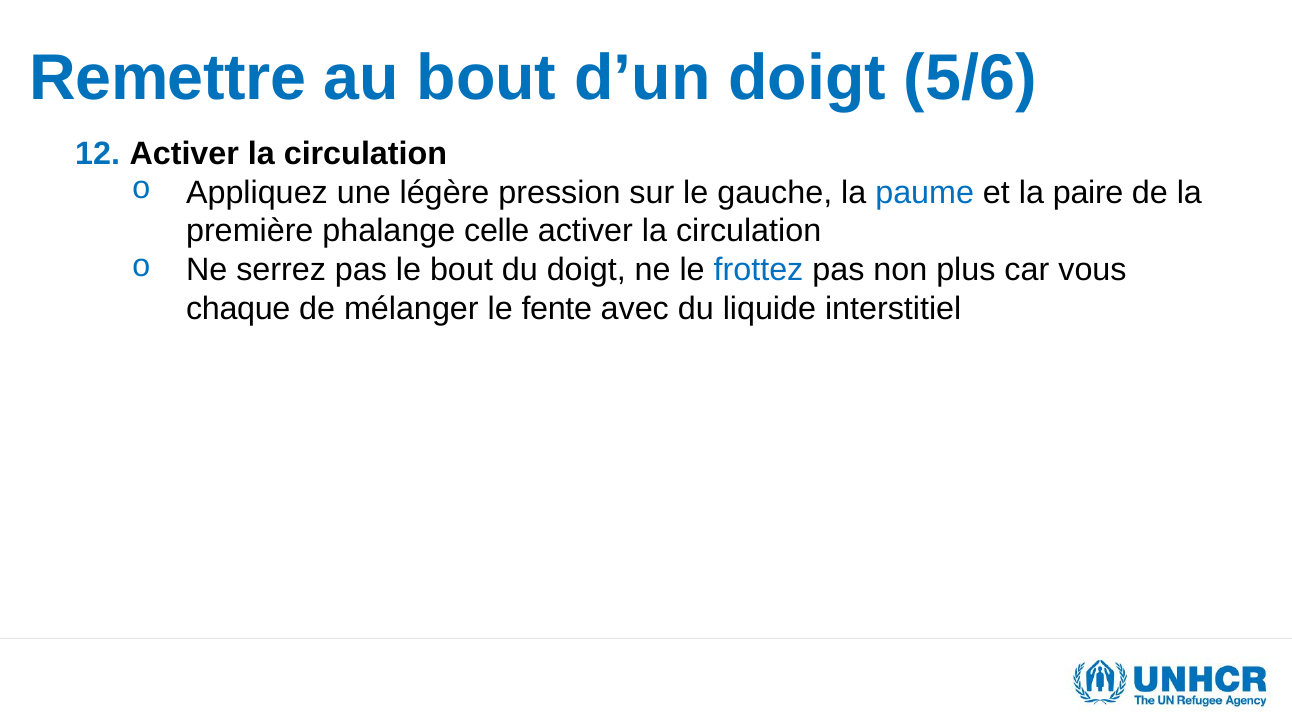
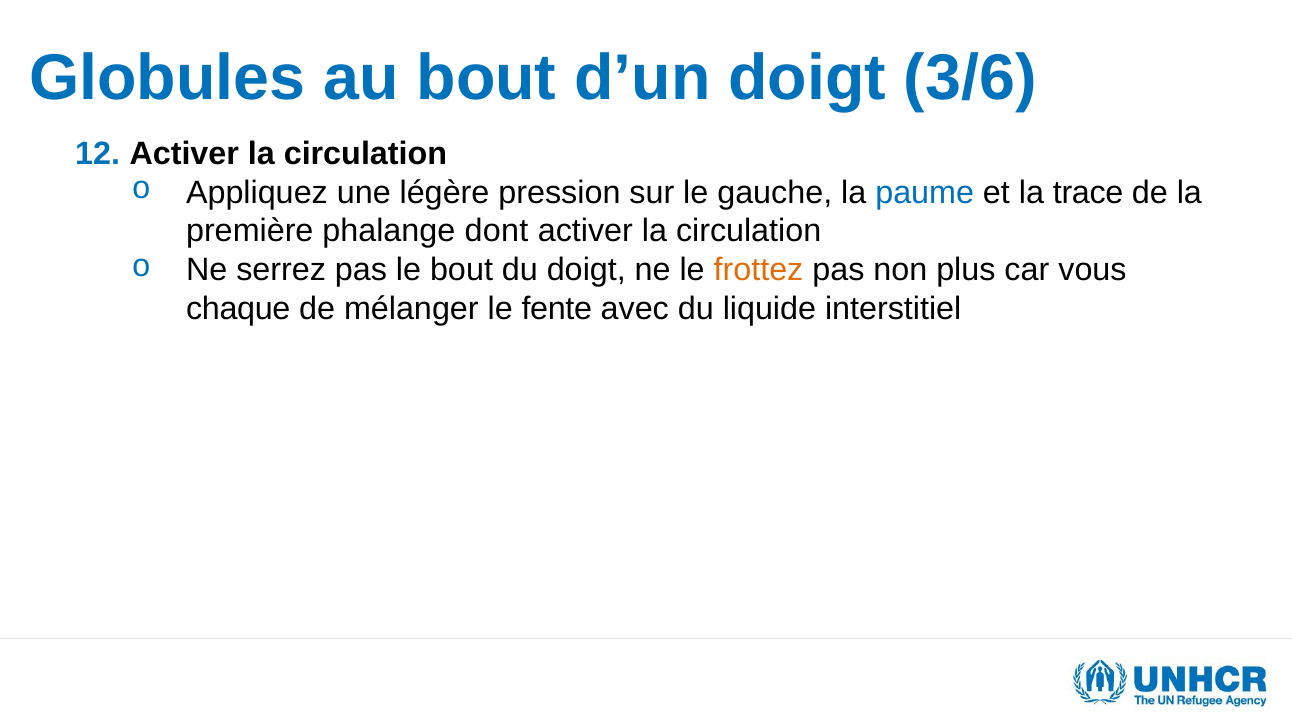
Remettre: Remettre -> Globules
5/6: 5/6 -> 3/6
paire: paire -> trace
celle: celle -> dont
frottez colour: blue -> orange
